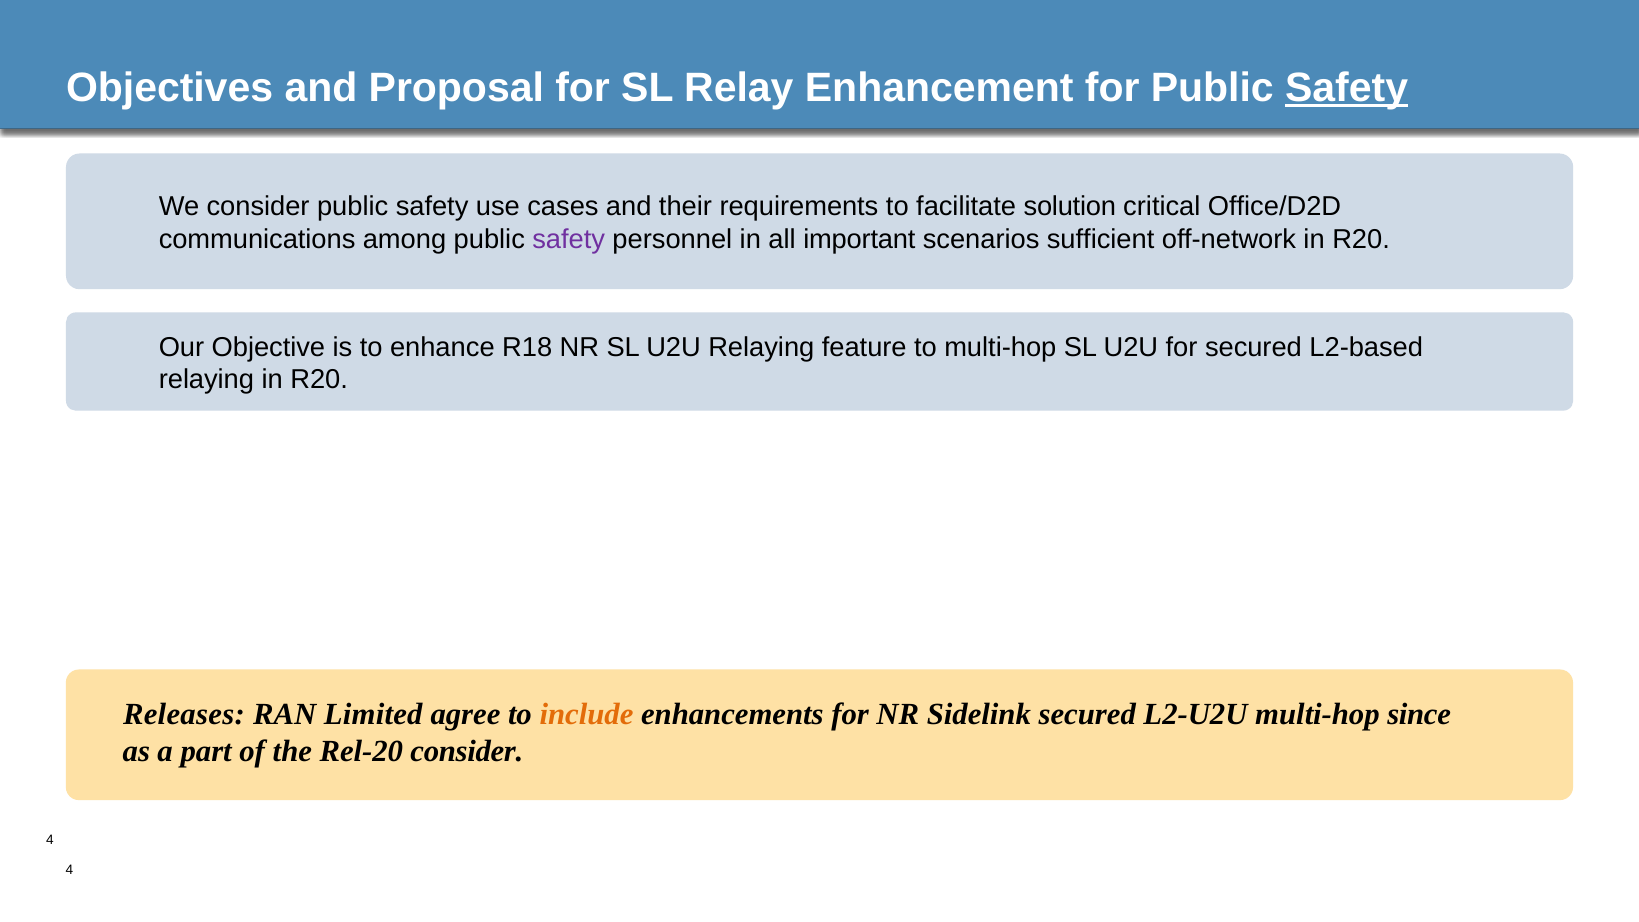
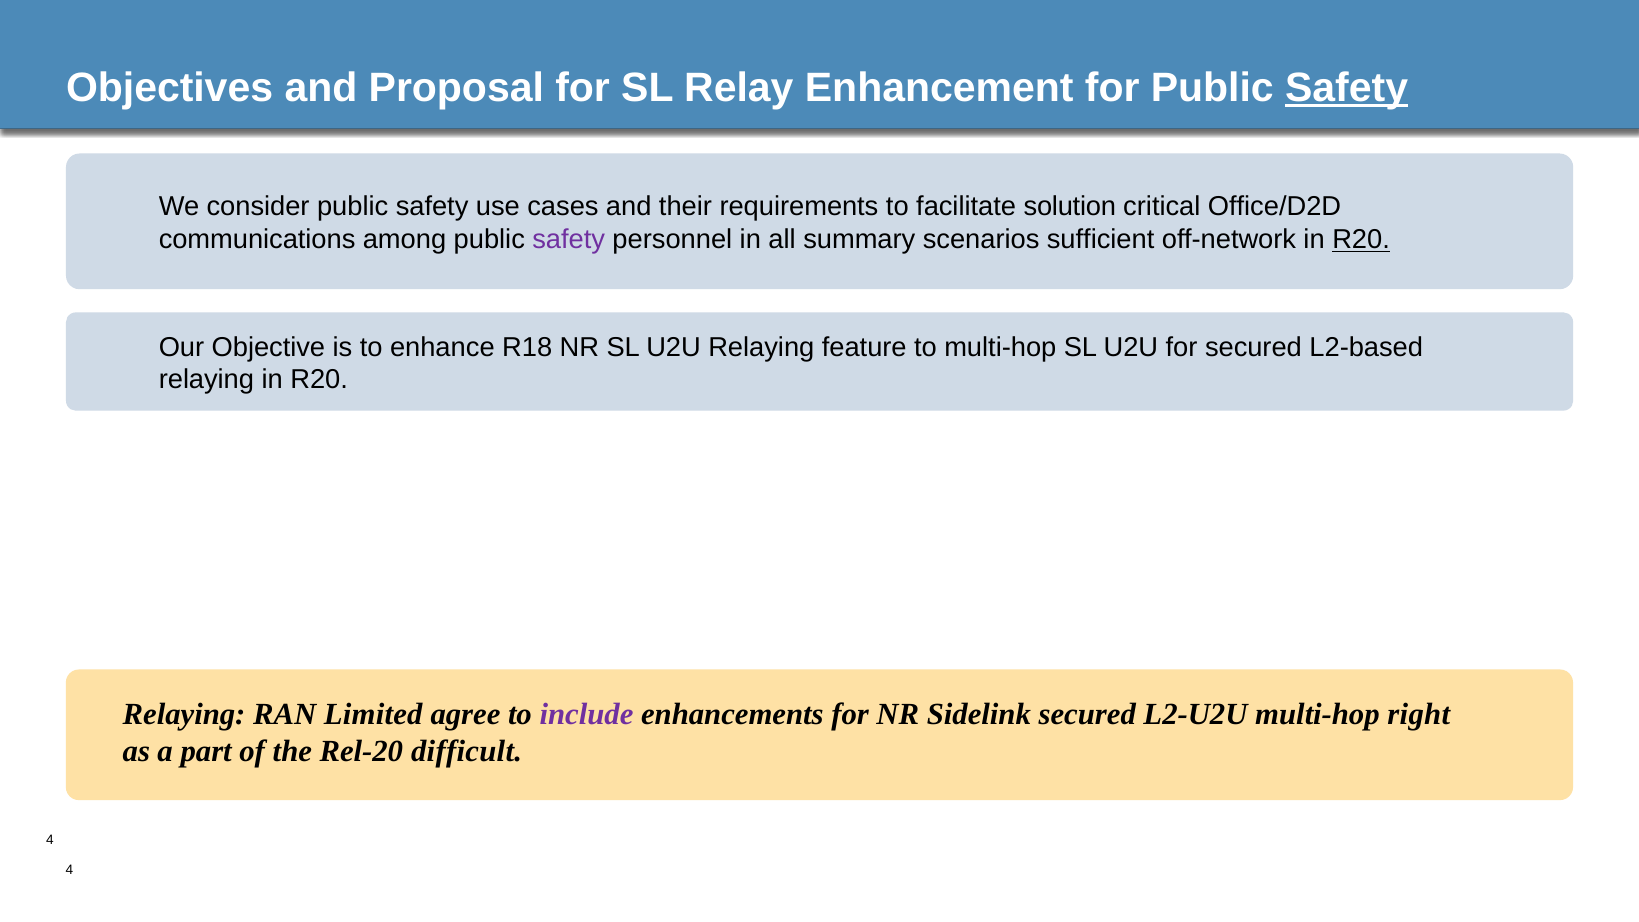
important: important -> summary
R20 at (1361, 240) underline: none -> present
Releases at (184, 714): Releases -> Relaying
include colour: orange -> purple
since: since -> right
Rel-20 consider: consider -> difficult
